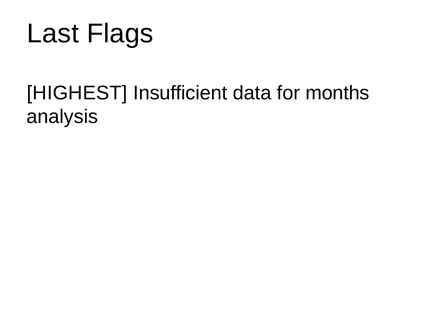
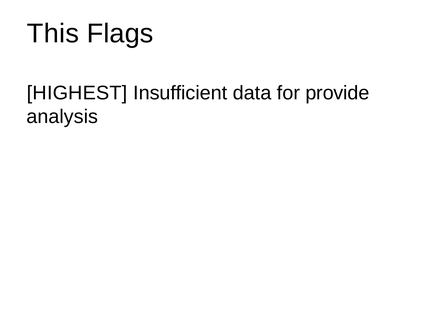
Last: Last -> This
months: months -> provide
